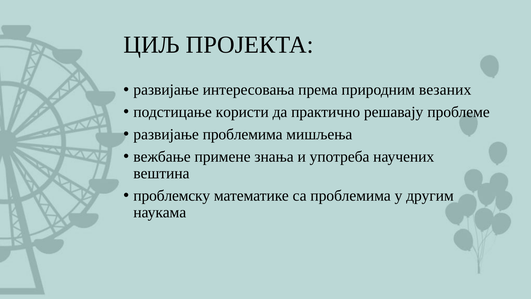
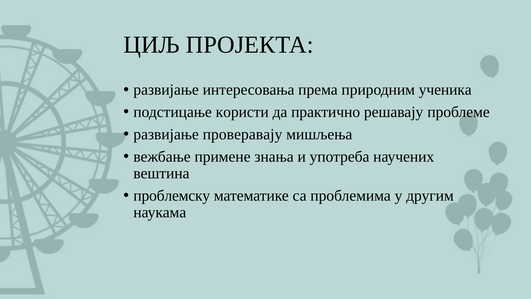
везаних: везаних -> ученика
развијање проблемима: проблемима -> проверавају
